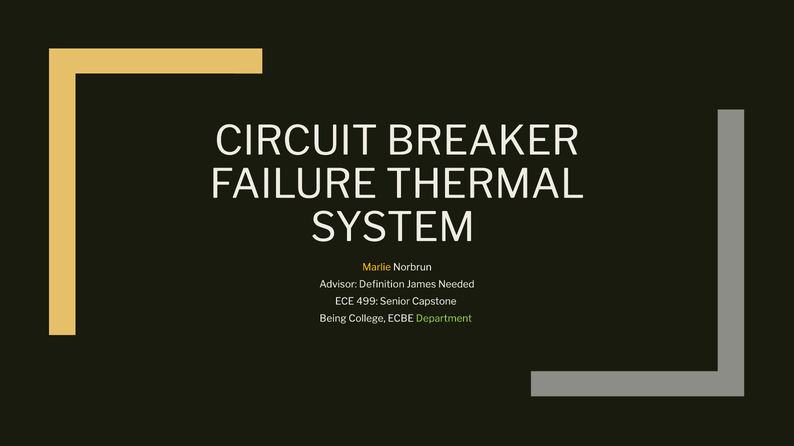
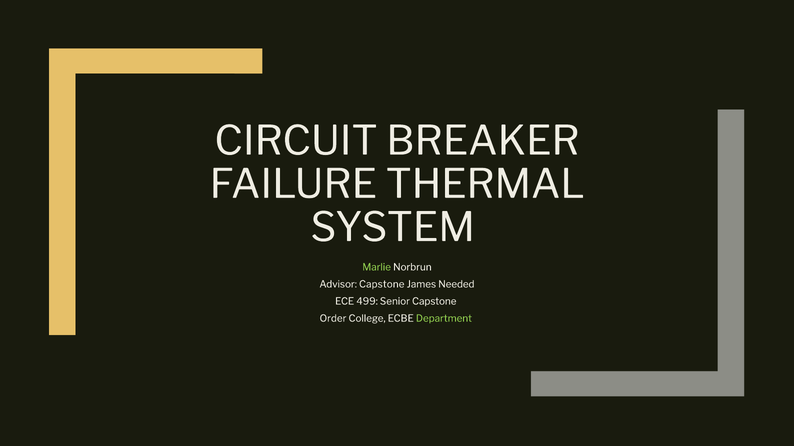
Marlie colour: yellow -> light green
Advisor Definition: Definition -> Capstone
Being: Being -> Order
